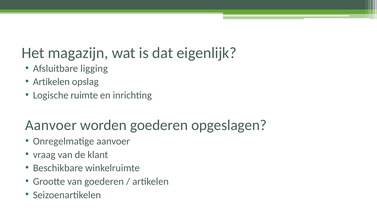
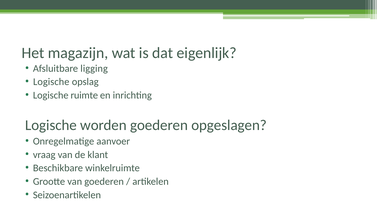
Artikelen at (51, 82): Artikelen -> Logische
Aanvoer at (51, 125): Aanvoer -> Logische
